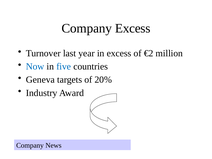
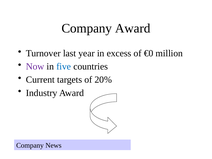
Company Excess: Excess -> Award
€2: €2 -> €0
Now colour: blue -> purple
Geneva: Geneva -> Current
